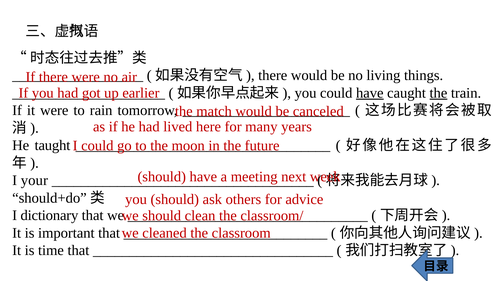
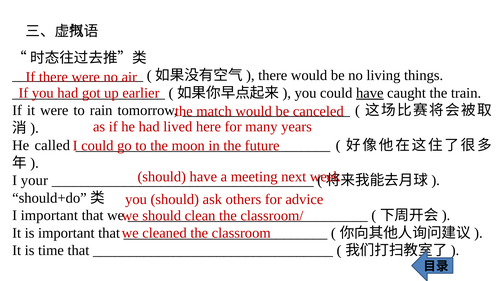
the at (438, 93) underline: present -> none
taught: taught -> called
I dictionary: dictionary -> important
